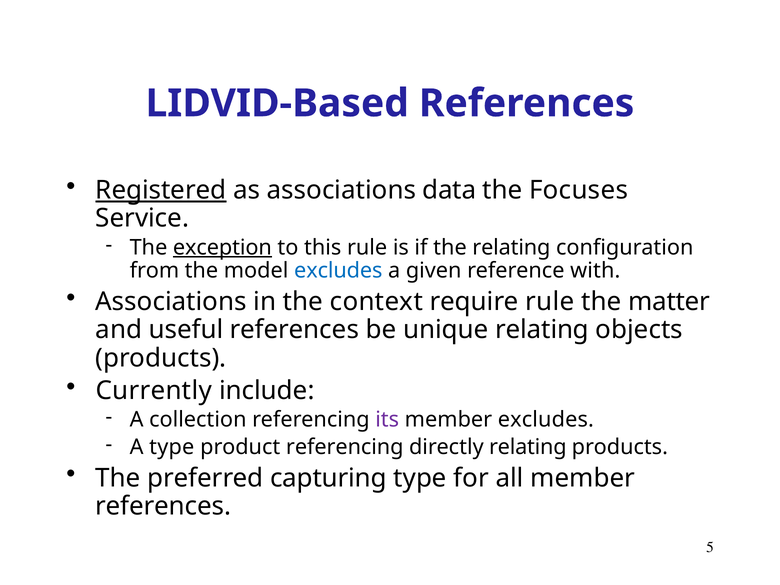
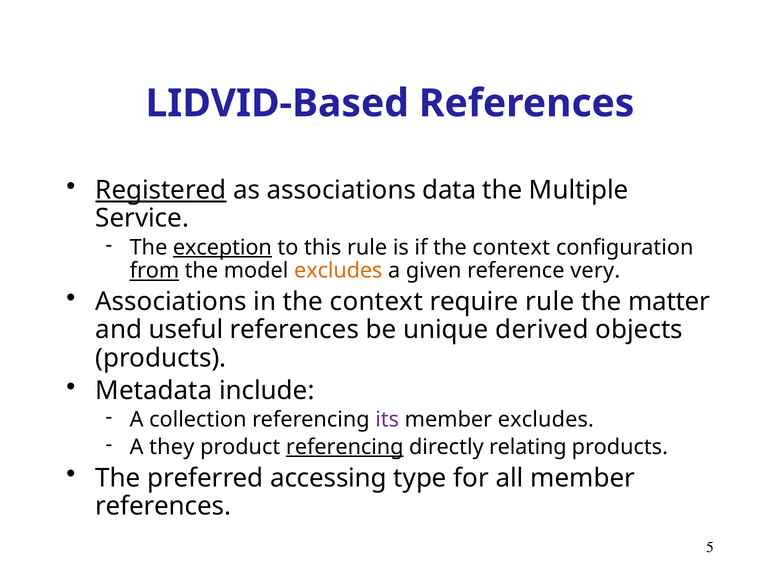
Focuses: Focuses -> Multiple
if the relating: relating -> context
from underline: none -> present
excludes at (338, 271) colour: blue -> orange
with: with -> very
unique relating: relating -> derived
Currently: Currently -> Metadata
A type: type -> they
referencing at (345, 447) underline: none -> present
capturing: capturing -> accessing
